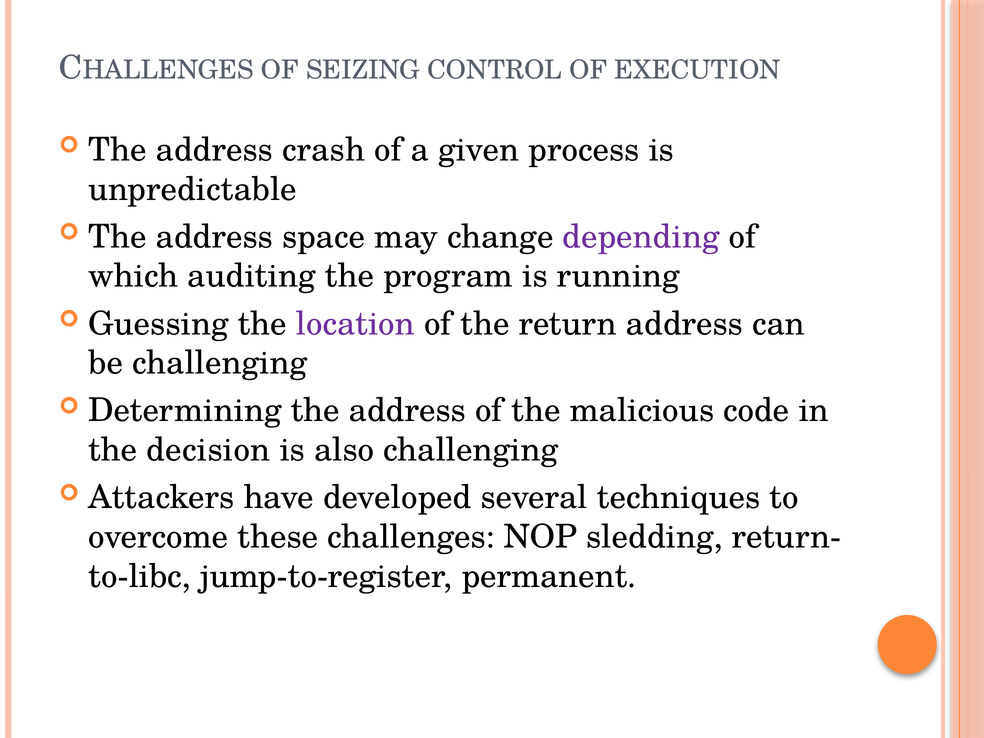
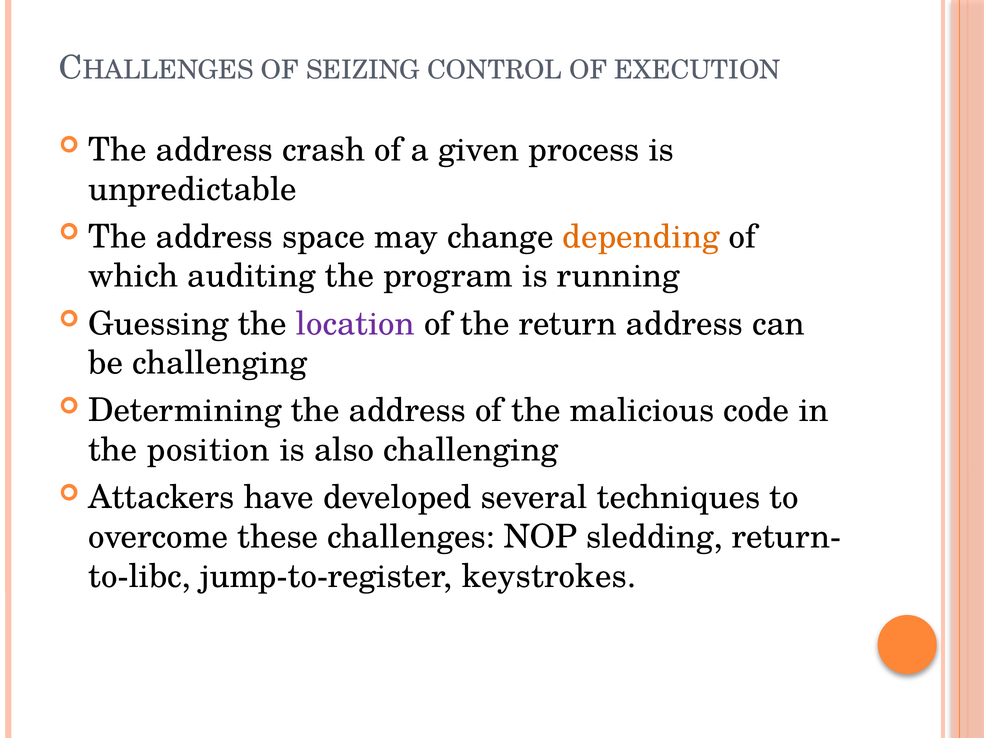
depending colour: purple -> orange
decision: decision -> position
permanent: permanent -> keystrokes
